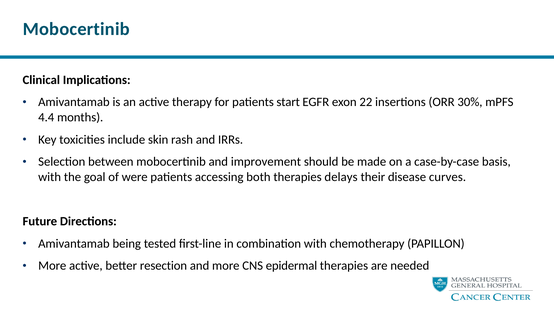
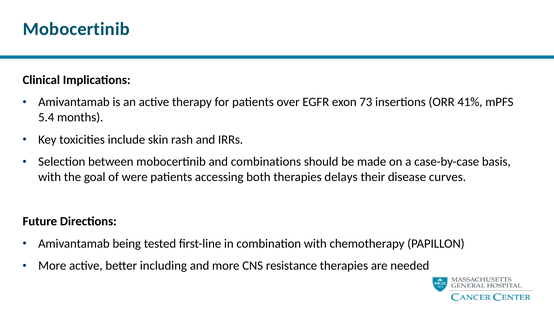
start: start -> over
22: 22 -> 73
30%: 30% -> 41%
4.4: 4.4 -> 5.4
improvement: improvement -> combinations
resection: resection -> including
epidermal: epidermal -> resistance
